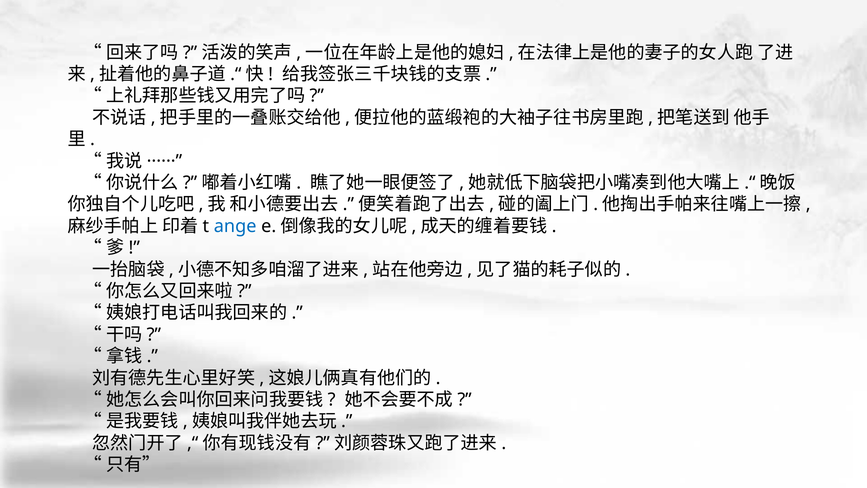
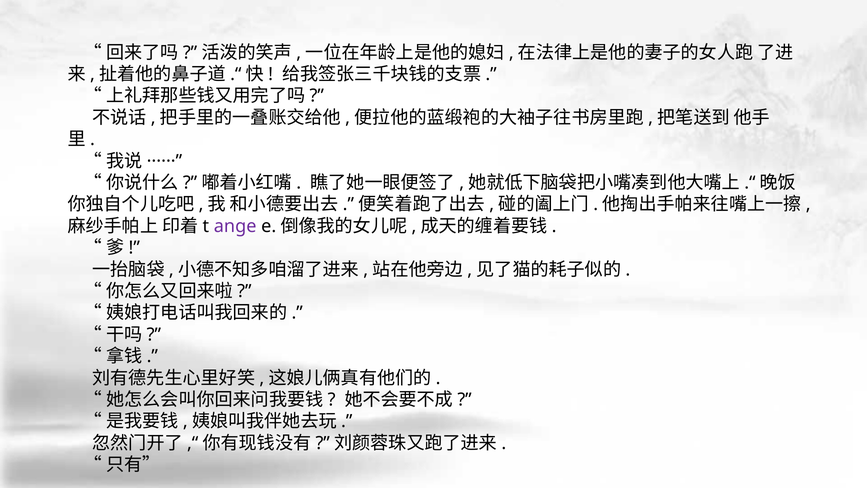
ange colour: blue -> purple
